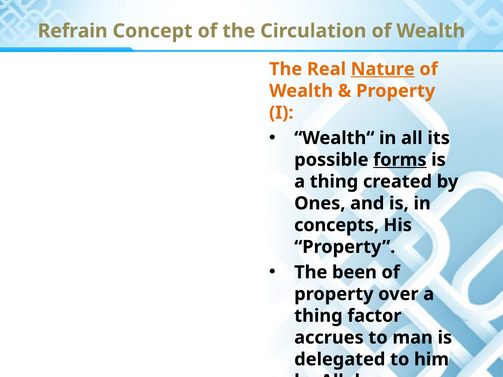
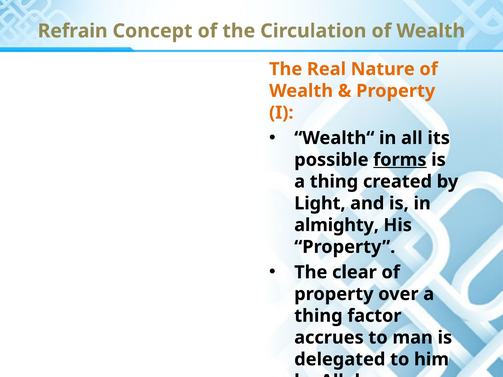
Nature underline: present -> none
Ones: Ones -> Light
concepts: concepts -> almighty
been: been -> clear
